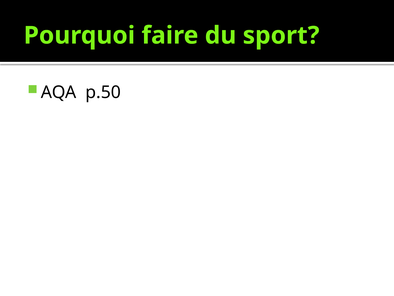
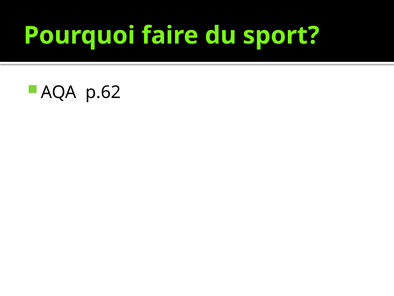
p.50: p.50 -> p.62
